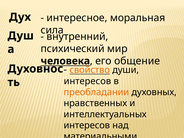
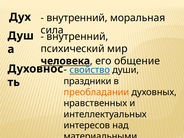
интересное at (77, 18): интересное -> внутренний
свойство colour: orange -> blue
интересов at (87, 81): интересов -> праздники
